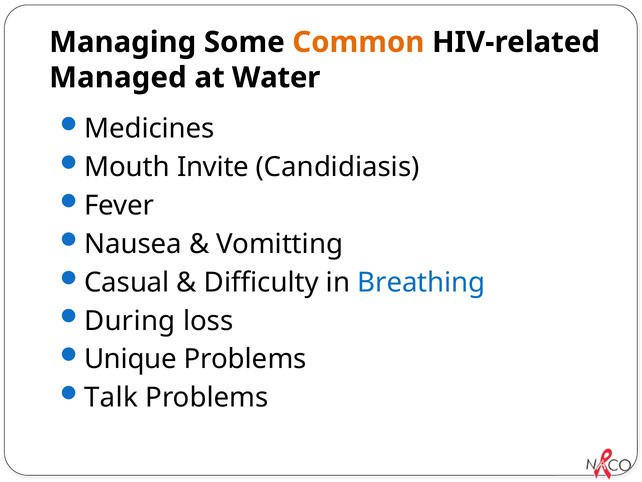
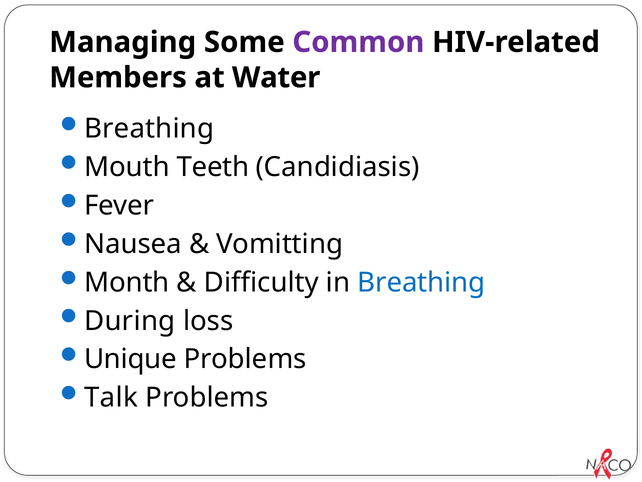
Common colour: orange -> purple
Managed: Managed -> Members
Medicines at (149, 129): Medicines -> Breathing
Invite: Invite -> Teeth
Casual: Casual -> Month
